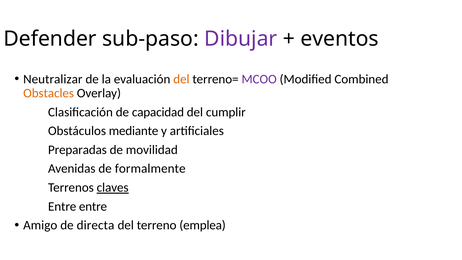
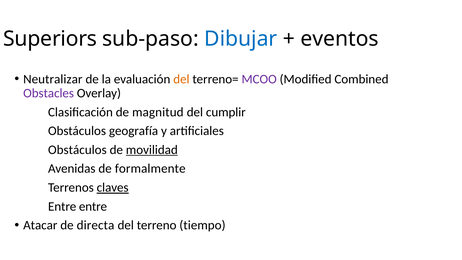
Defender: Defender -> Superiors
Dibujar colour: purple -> blue
Obstacles colour: orange -> purple
capacidad: capacidad -> magnitud
mediante: mediante -> geografía
Preparadas at (77, 150): Preparadas -> Obstáculos
movilidad underline: none -> present
Amigo: Amigo -> Atacar
emplea: emplea -> tiempo
